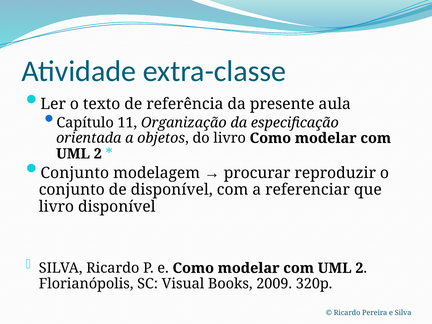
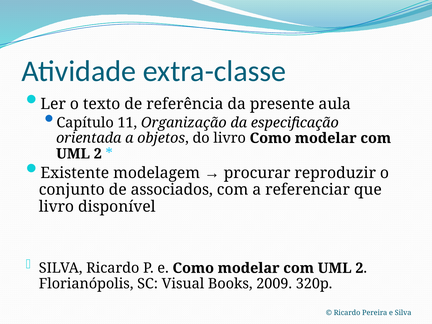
Conjunto at (75, 173): Conjunto -> Existente
de disponível: disponível -> associados
